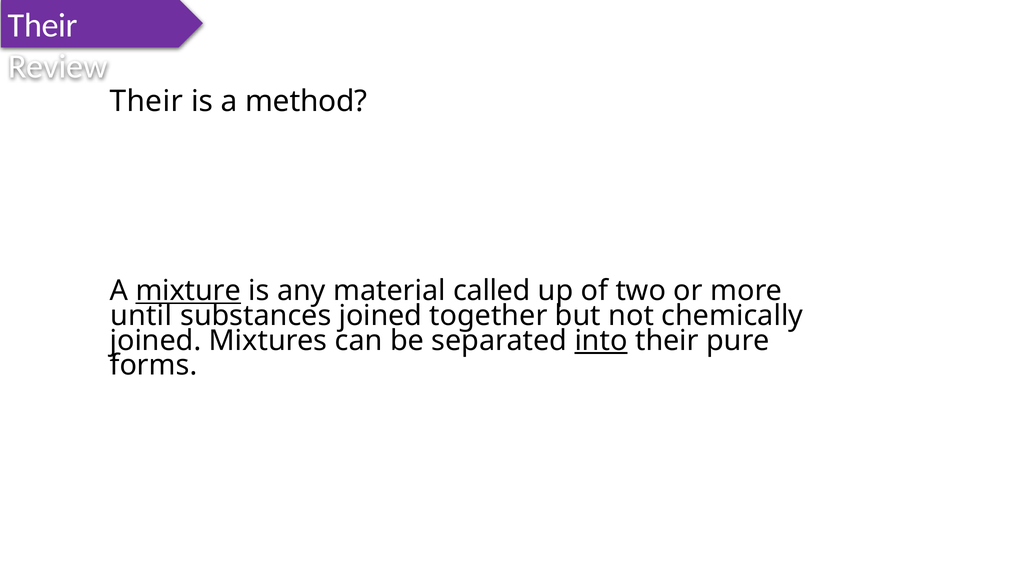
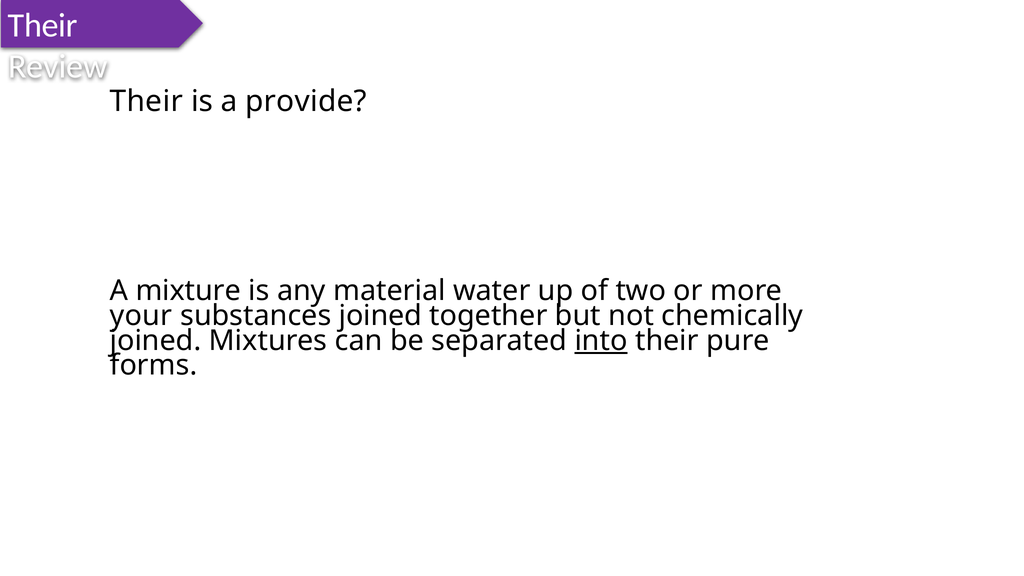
method: method -> provide
mixture underline: present -> none
called: called -> water
until: until -> your
